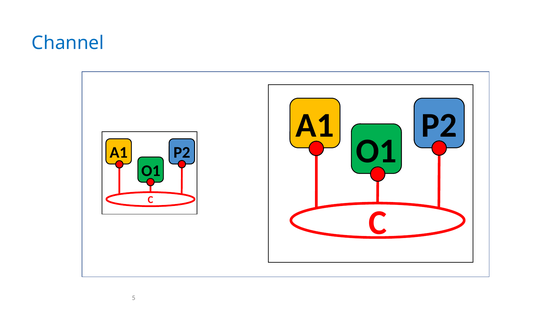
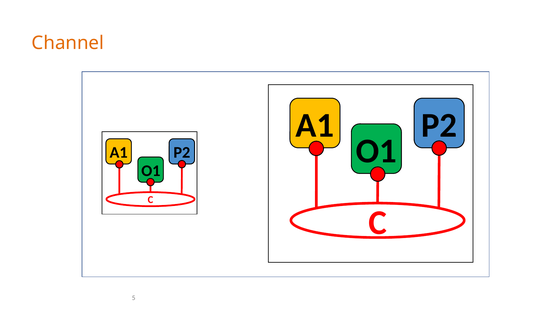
Channel colour: blue -> orange
